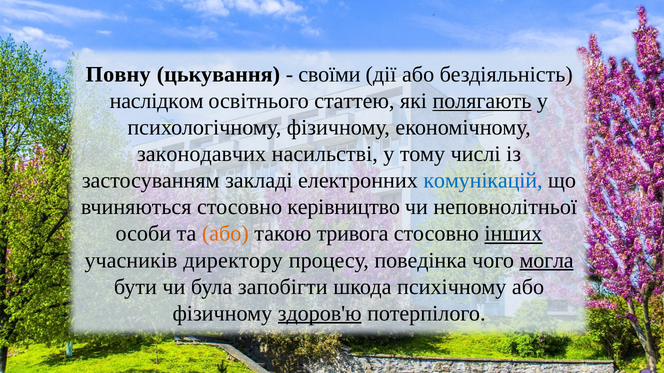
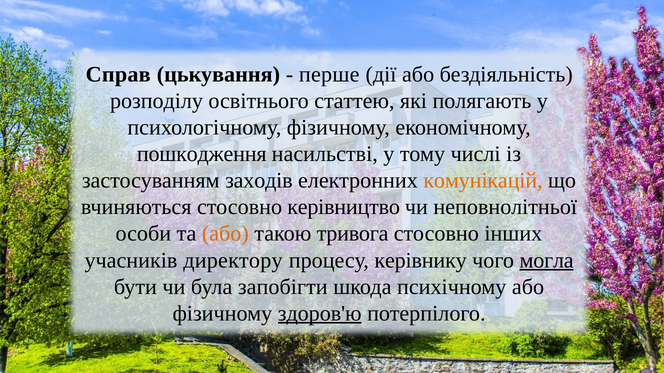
Повну: Повну -> Справ
своїми: своїми -> перше
наслідком: наслідком -> розподілу
полягають underline: present -> none
законодавчих: законодавчих -> пошкодження
закладі: закладі -> заходів
комунікацій colour: blue -> orange
інших underline: present -> none
поведінка: поведінка -> керівнику
